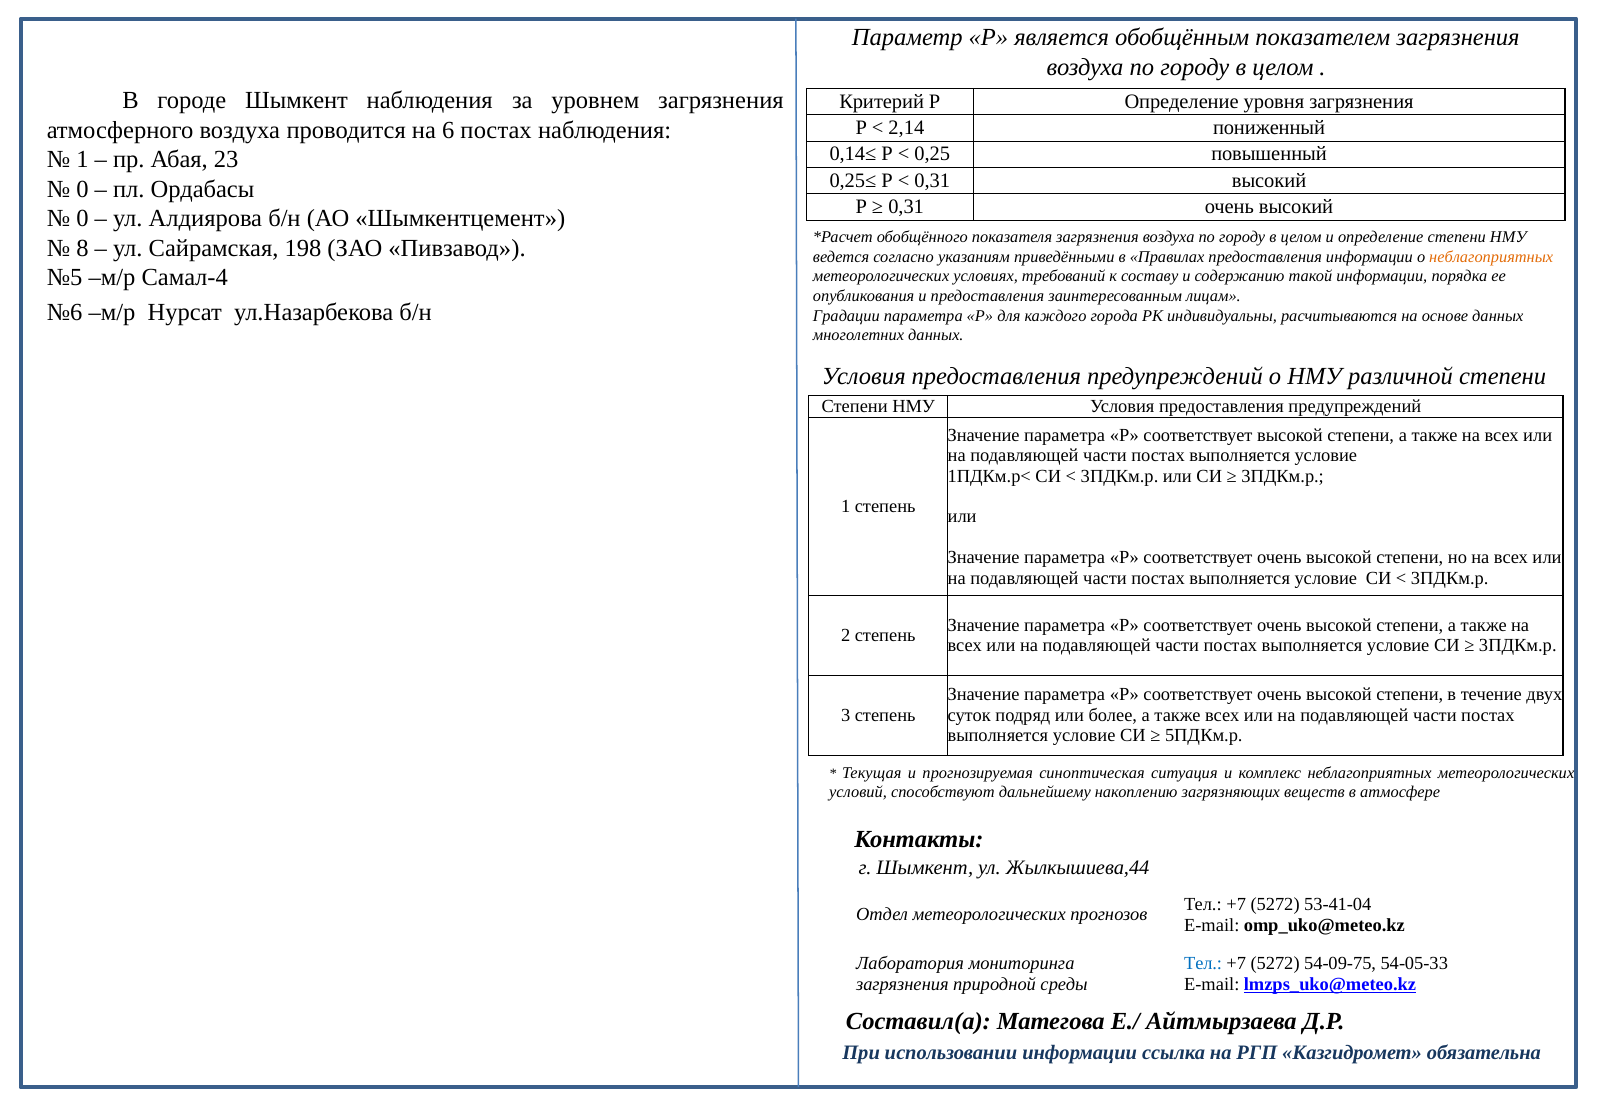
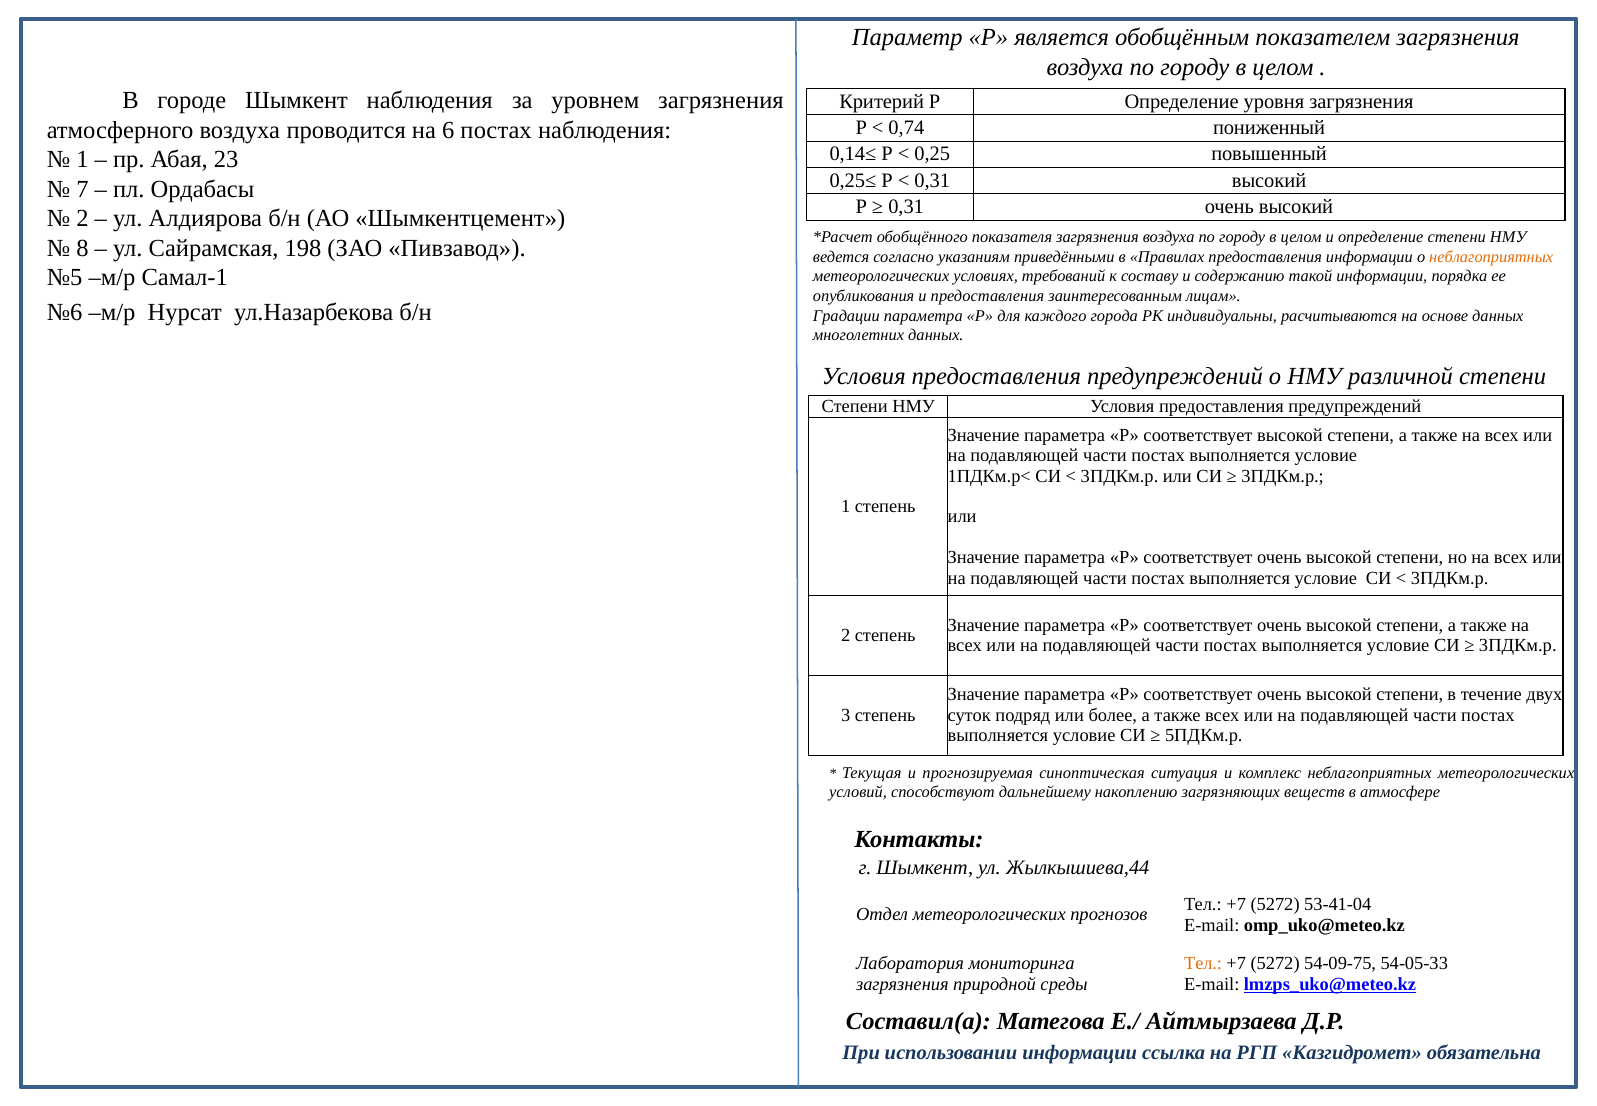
2,14: 2,14 -> 0,74
0 at (82, 189): 0 -> 7
0 at (82, 218): 0 -> 2
Самал-4: Самал-4 -> Самал-1
Тел at (1203, 963) colour: blue -> orange
